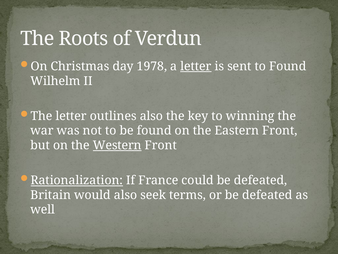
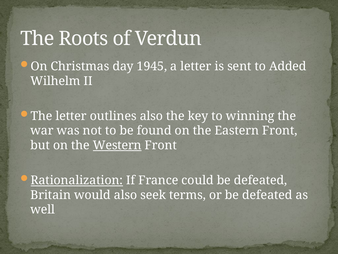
1978: 1978 -> 1945
letter at (196, 66) underline: present -> none
to Found: Found -> Added
